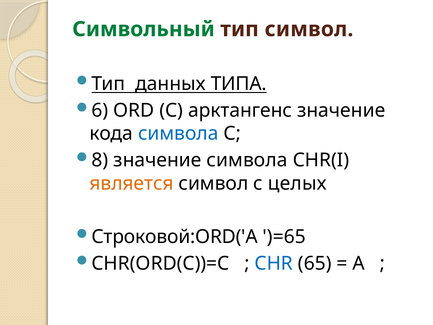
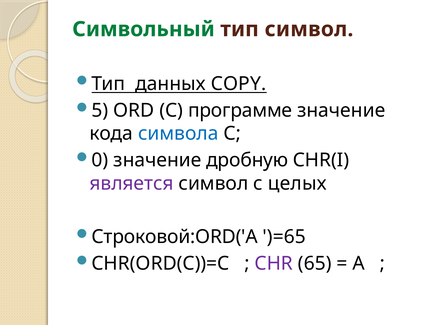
ТИПА: ТИПА -> COPY
6: 6 -> 5
арктангенс: арктангенс -> программе
8: 8 -> 0
значение символа: символа -> дробную
является colour: orange -> purple
CHR colour: blue -> purple
